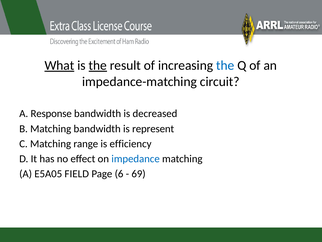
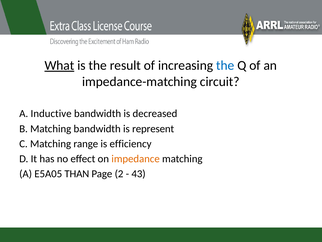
the at (98, 65) underline: present -> none
Response: Response -> Inductive
impedance colour: blue -> orange
FIELD: FIELD -> THAN
6: 6 -> 2
69: 69 -> 43
